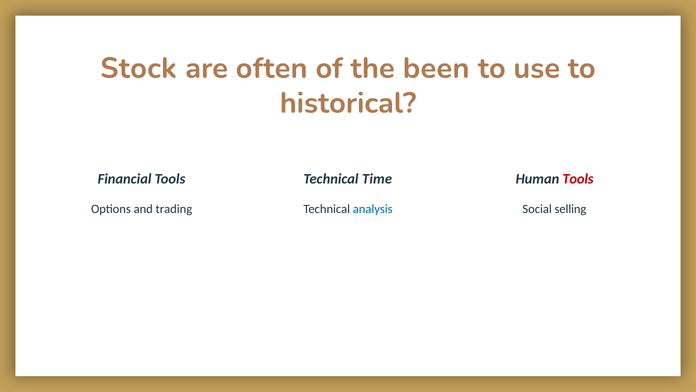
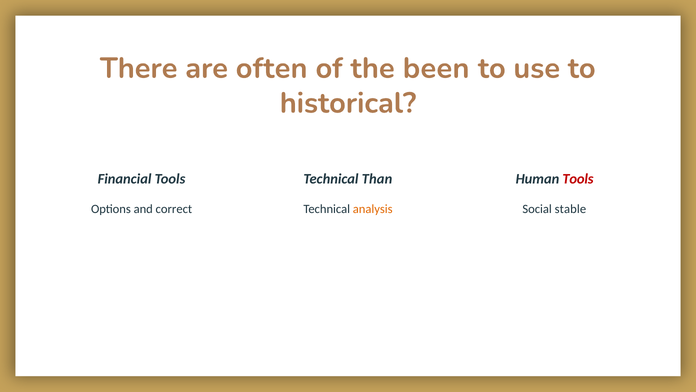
Stock: Stock -> There
Time: Time -> Than
trading: trading -> correct
analysis colour: blue -> orange
selling: selling -> stable
